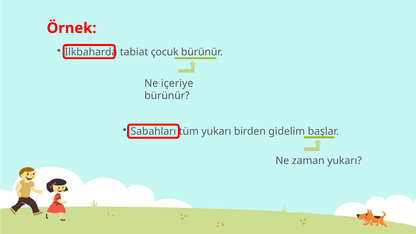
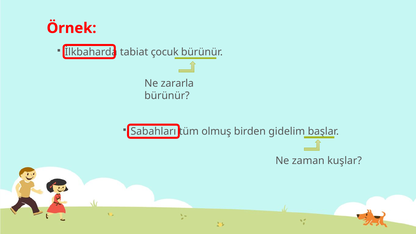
içeriye: içeriye -> zararla
tüm yukarı: yukarı -> olmuş
zaman yukarı: yukarı -> kuşlar
